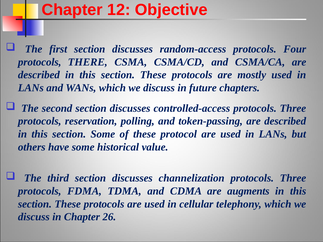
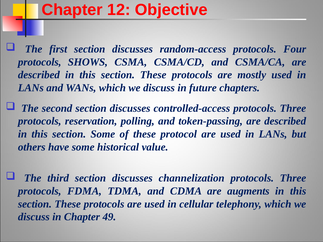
THERE: THERE -> SHOWS
26: 26 -> 49
